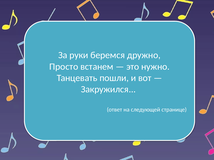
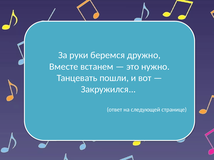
Просто: Просто -> Вместе
